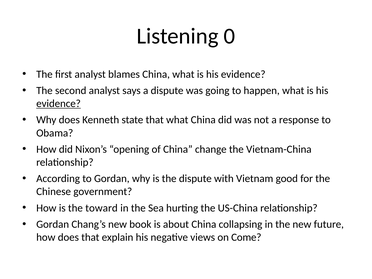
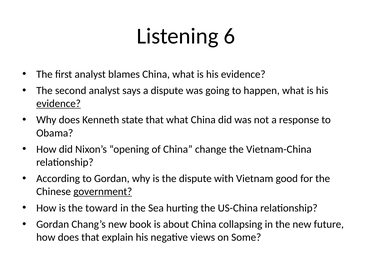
0: 0 -> 6
government underline: none -> present
Come: Come -> Some
